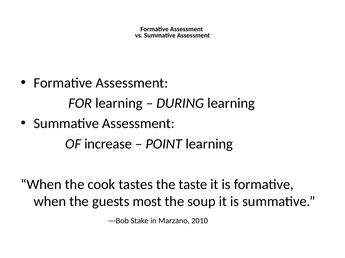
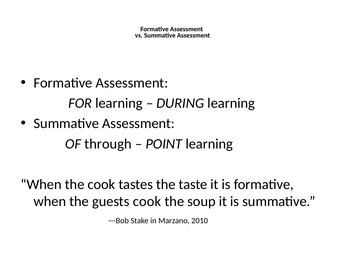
increase: increase -> through
guests most: most -> cook
